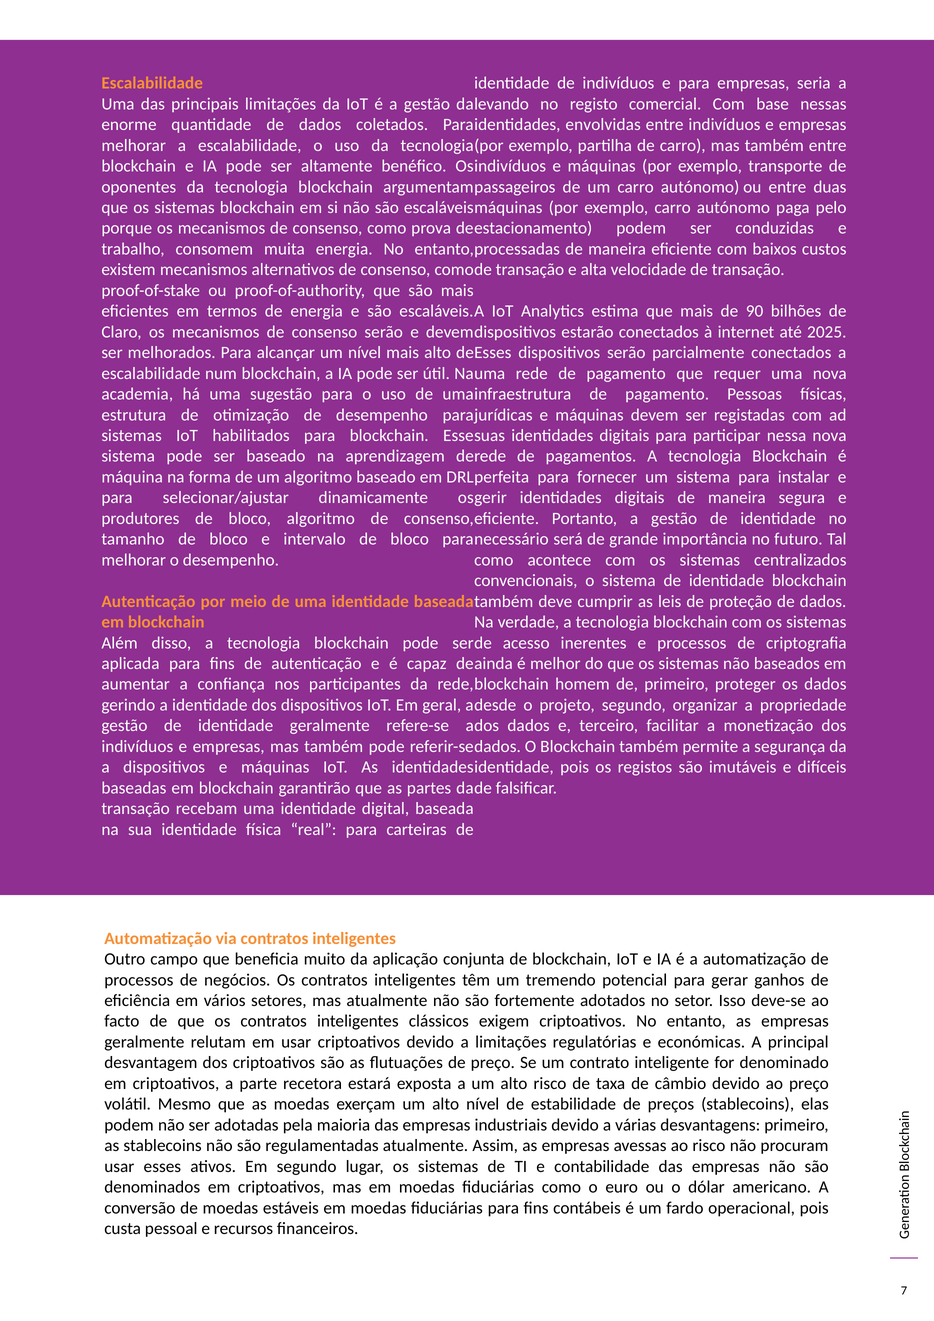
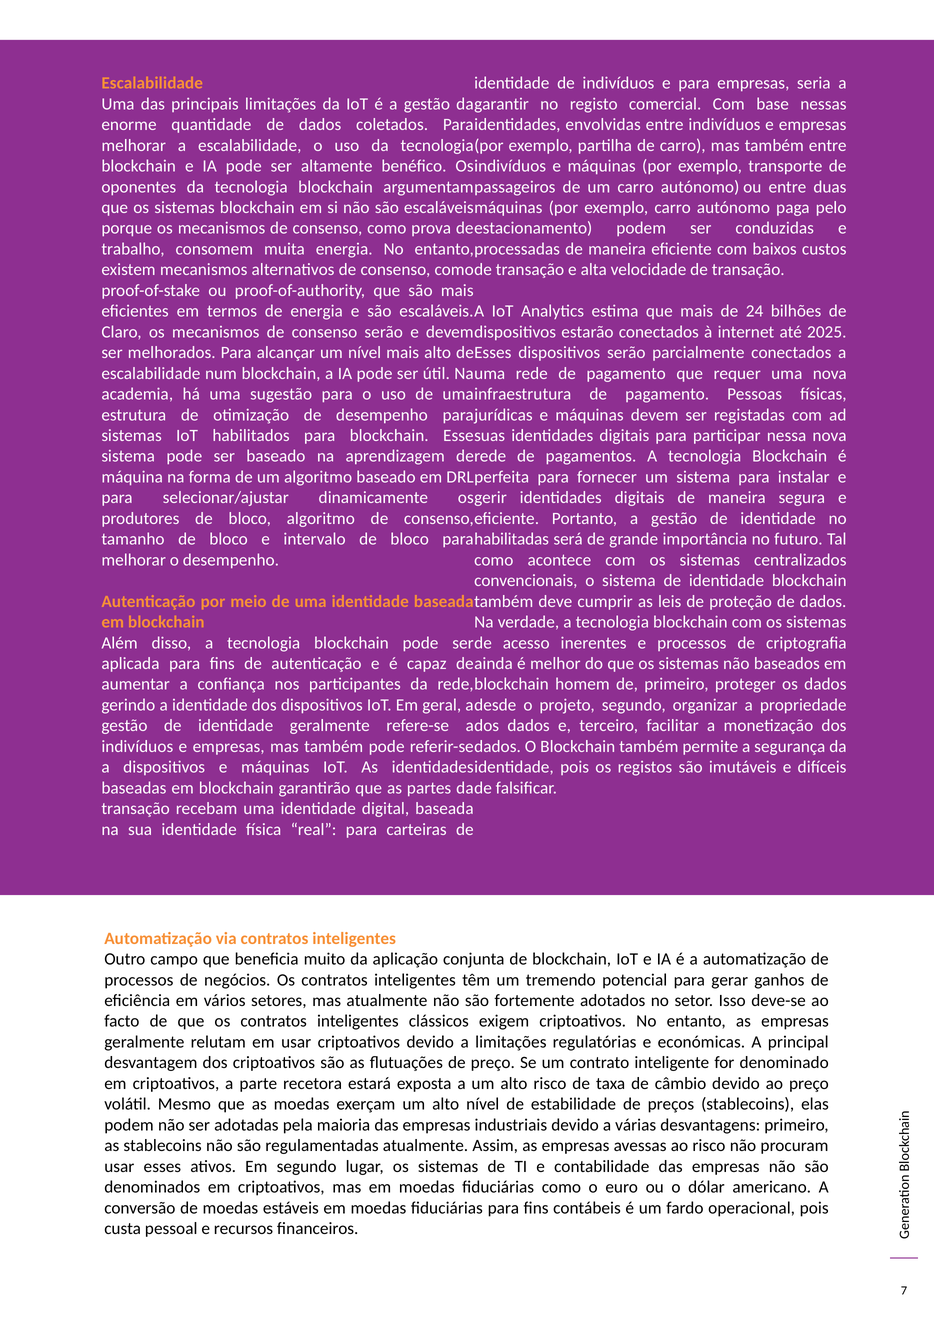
levando: levando -> garantir
90: 90 -> 24
necessário: necessário -> habilitadas
